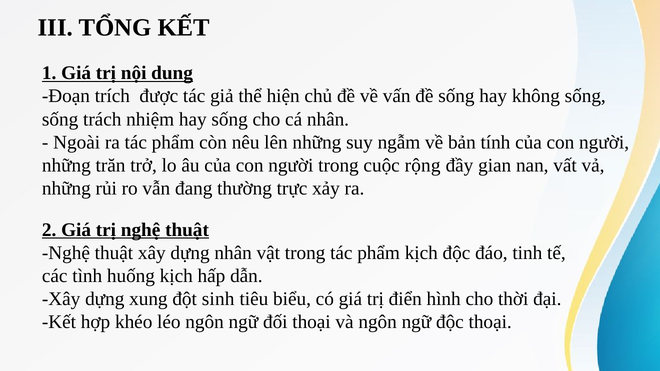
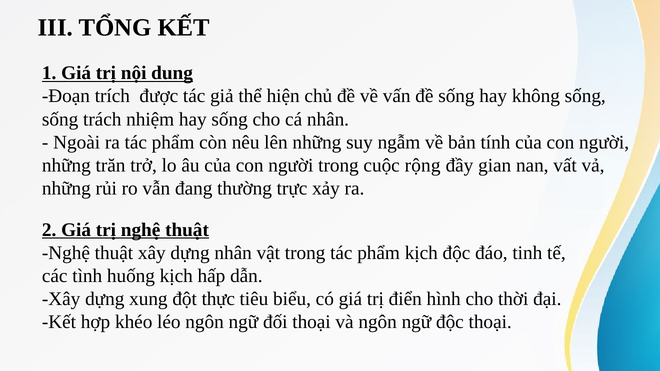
sinh: sinh -> thực
